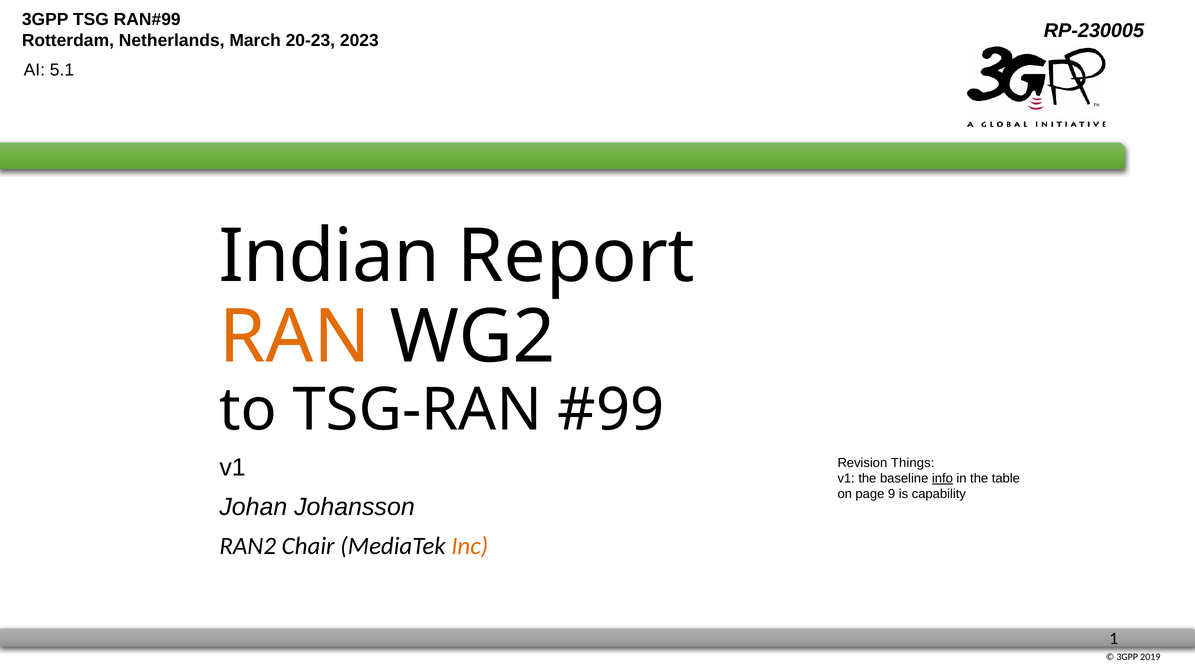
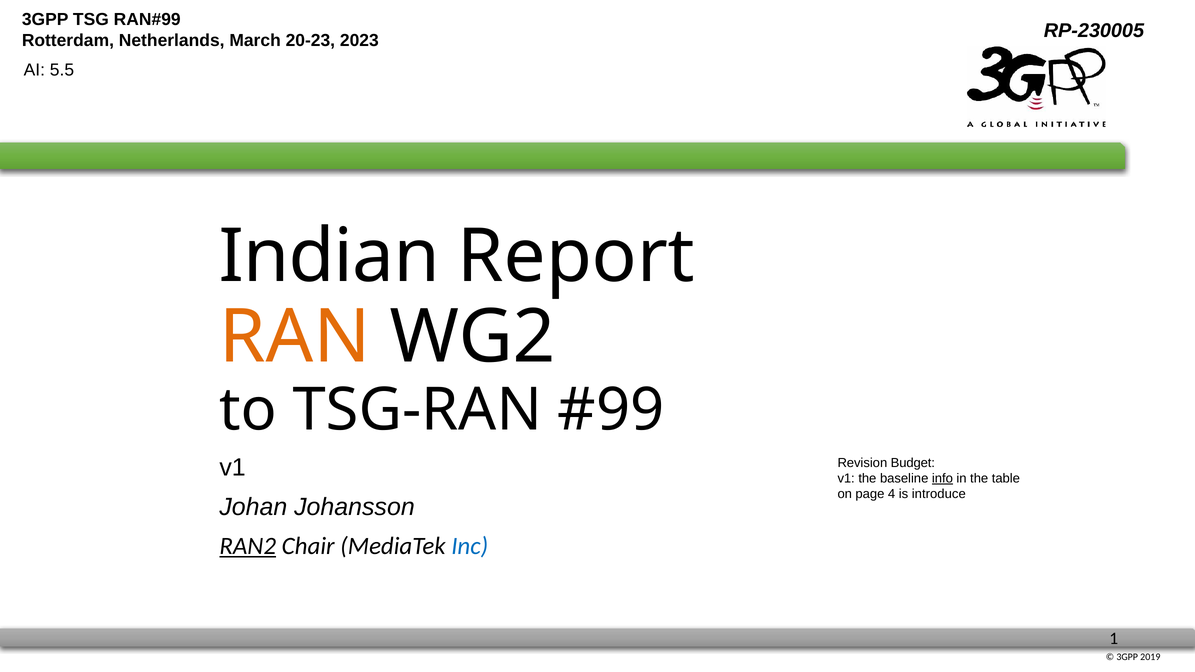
5.1: 5.1 -> 5.5
Things: Things -> Budget
9: 9 -> 4
capability: capability -> introduce
RAN2 underline: none -> present
Inc colour: orange -> blue
